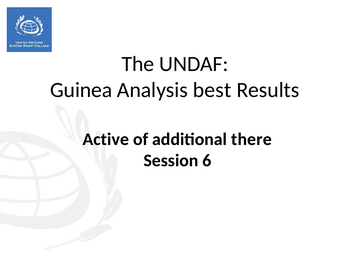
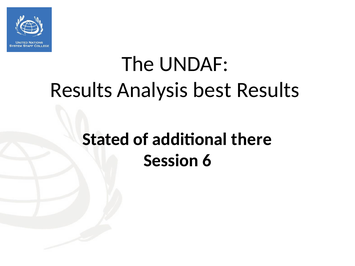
Guinea at (81, 90): Guinea -> Results
Active: Active -> Stated
